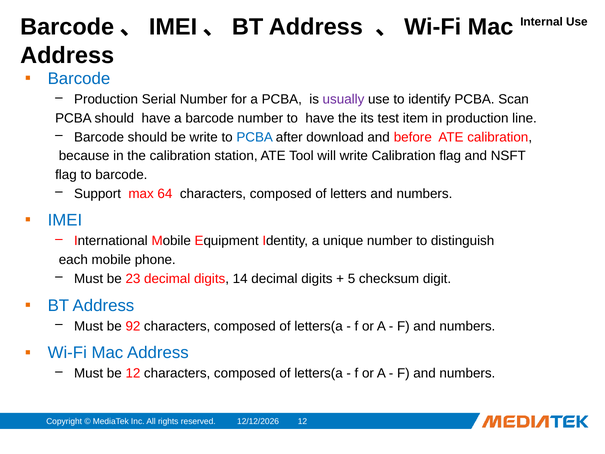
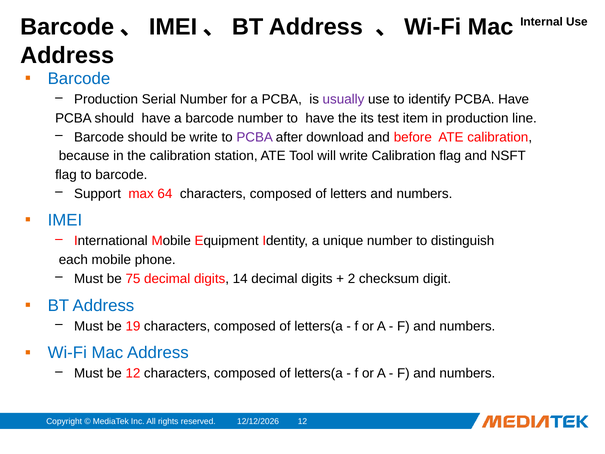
PCBA Scan: Scan -> Have
PCBA at (255, 137) colour: blue -> purple
23: 23 -> 75
5: 5 -> 2
92: 92 -> 19
